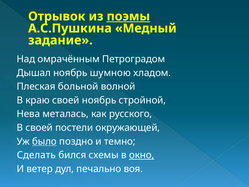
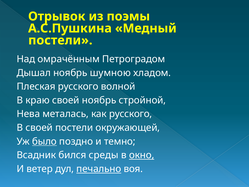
поэмы underline: present -> none
задание at (60, 40): задание -> постели
Плеская больной: больной -> русского
Сделать: Сделать -> Всадник
схемы: схемы -> среды
печально underline: none -> present
